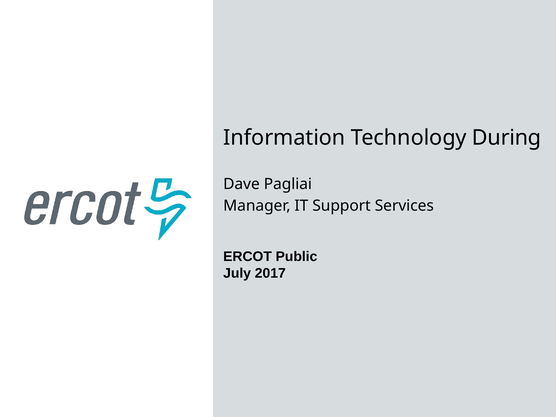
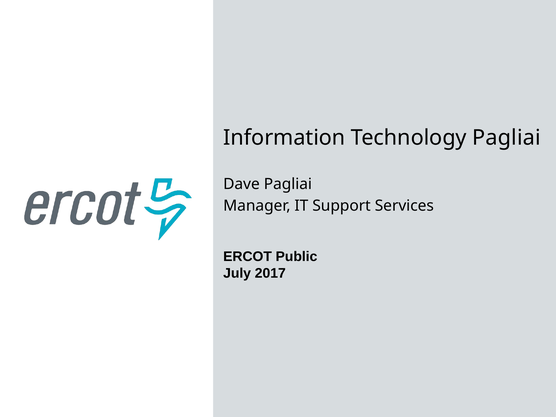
Technology During: During -> Pagliai
